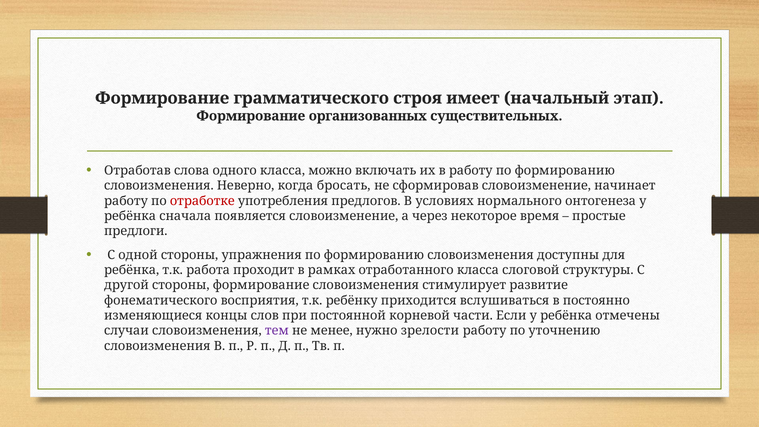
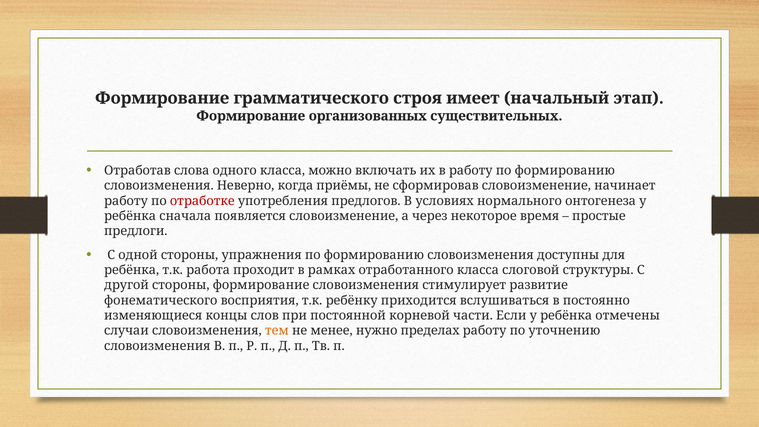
бросать: бросать -> приёмы
тем colour: purple -> orange
зрелости: зрелости -> пределах
